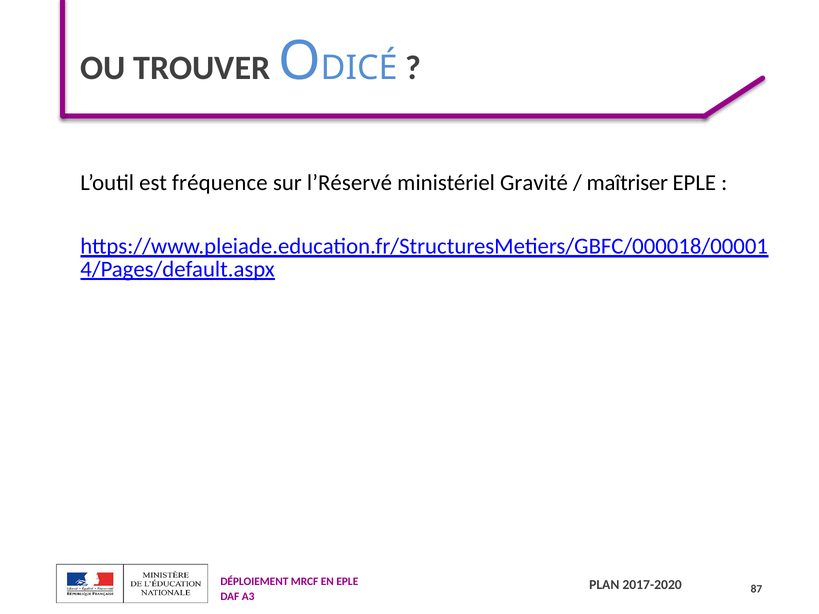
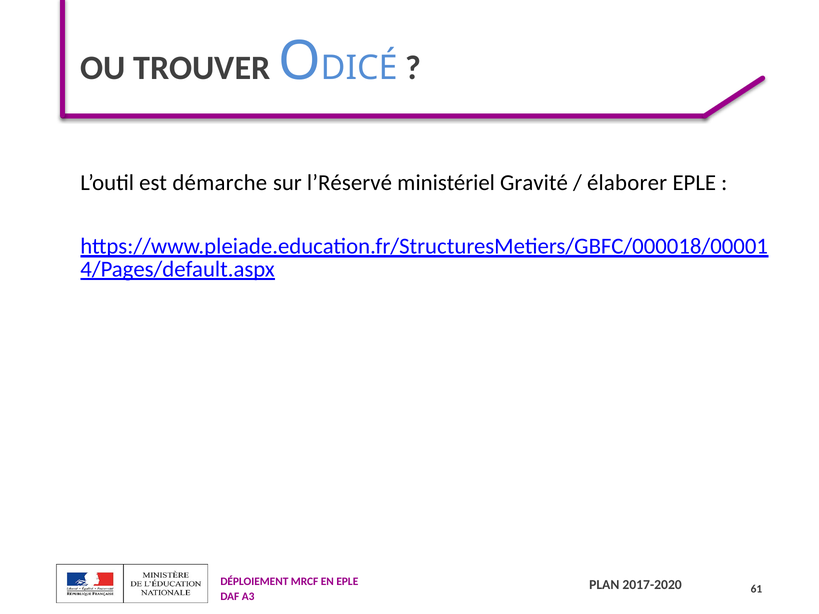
fréquence: fréquence -> démarche
maîtriser: maîtriser -> élaborer
87: 87 -> 61
